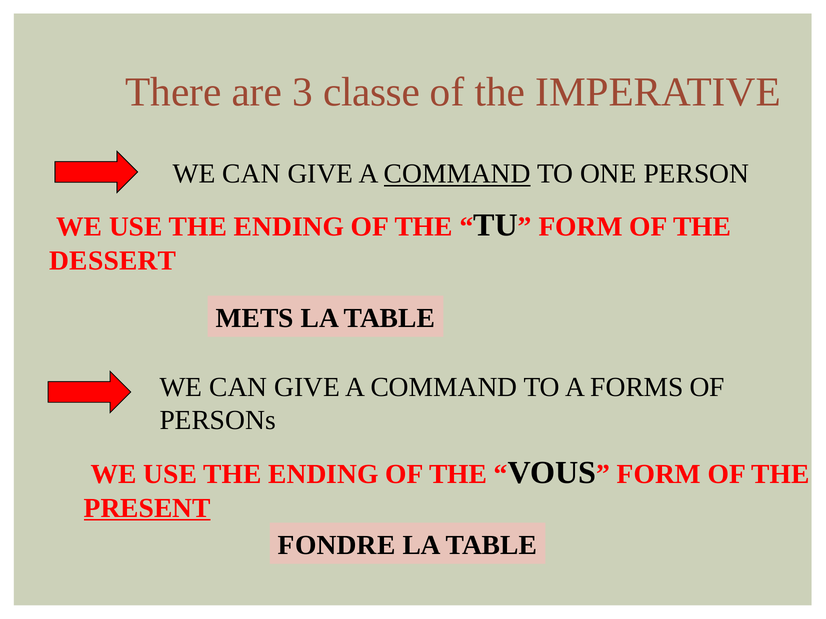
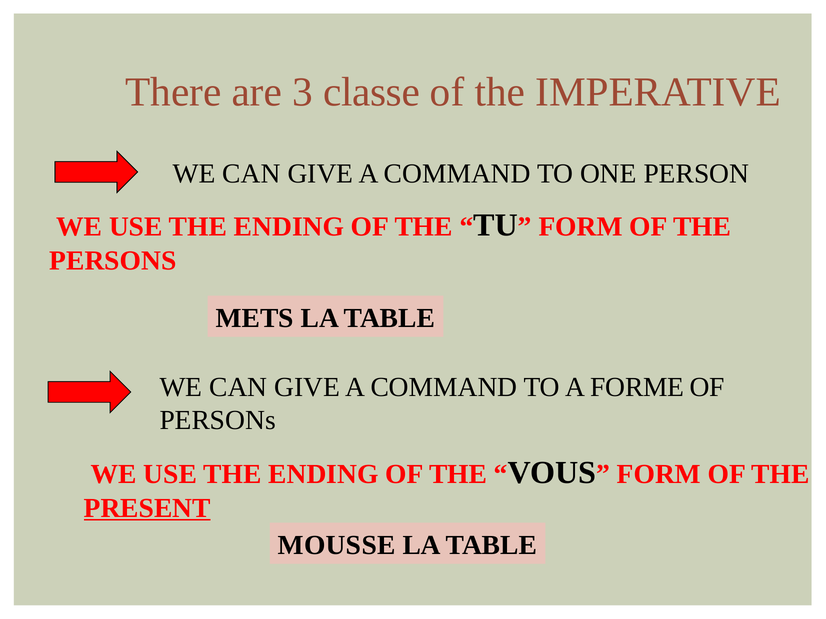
COMMAND at (457, 174) underline: present -> none
DESSERT at (113, 261): DESSERT -> PERSONS
FORMS: FORMS -> FORME
FONDRE: FONDRE -> MOUSSE
